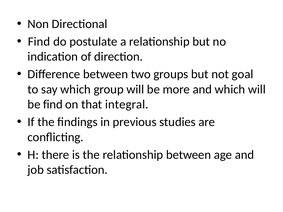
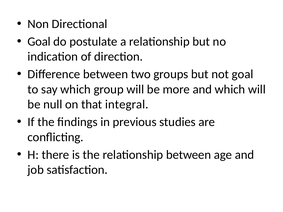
Find at (39, 42): Find -> Goal
be find: find -> null
